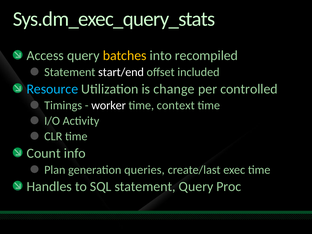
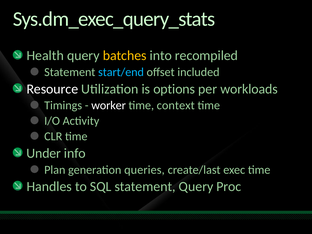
Access: Access -> Health
start/end colour: white -> light blue
Resource colour: light blue -> white
change: change -> options
controlled: controlled -> workloads
Count: Count -> Under
